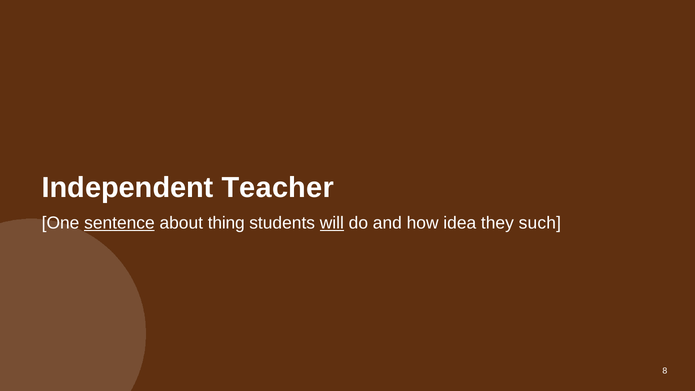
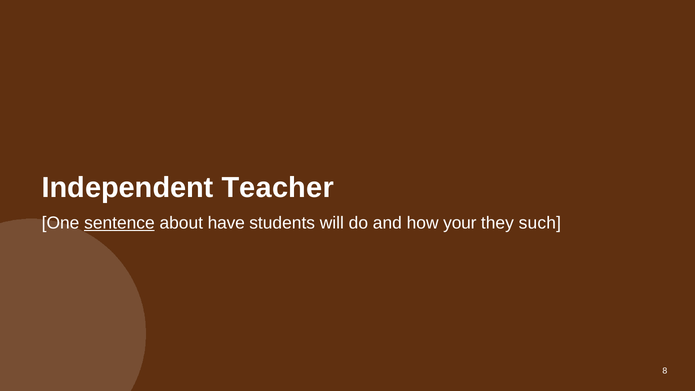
thing: thing -> have
will underline: present -> none
idea: idea -> your
